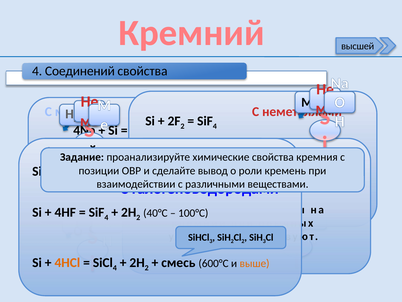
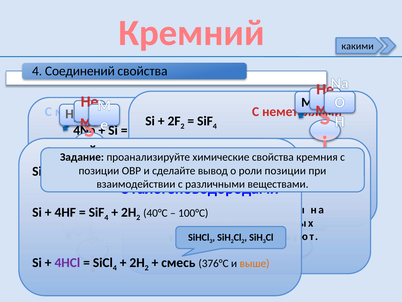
высшей: высшей -> какими
кремень at (285, 170): кремень -> позиции
4HCl colour: orange -> purple
600°С: 600°С -> 376°С
